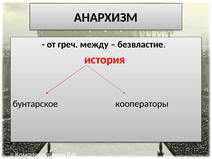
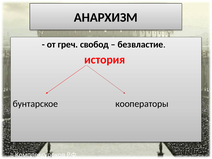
между: между -> свобод
